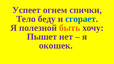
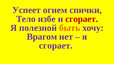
беду: беду -> избе
сгорает at (82, 19) colour: blue -> red
Пышет: Пышет -> Врагом
окошек at (56, 46): окошек -> сгорает
